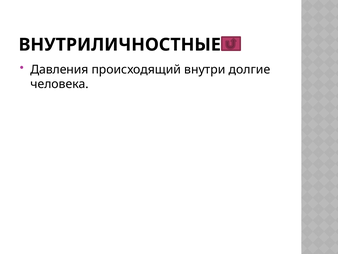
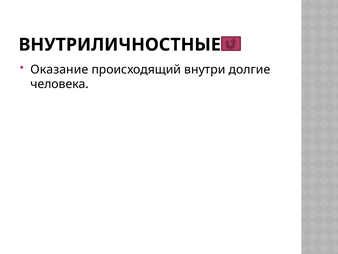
Давления: Давления -> Оказание
